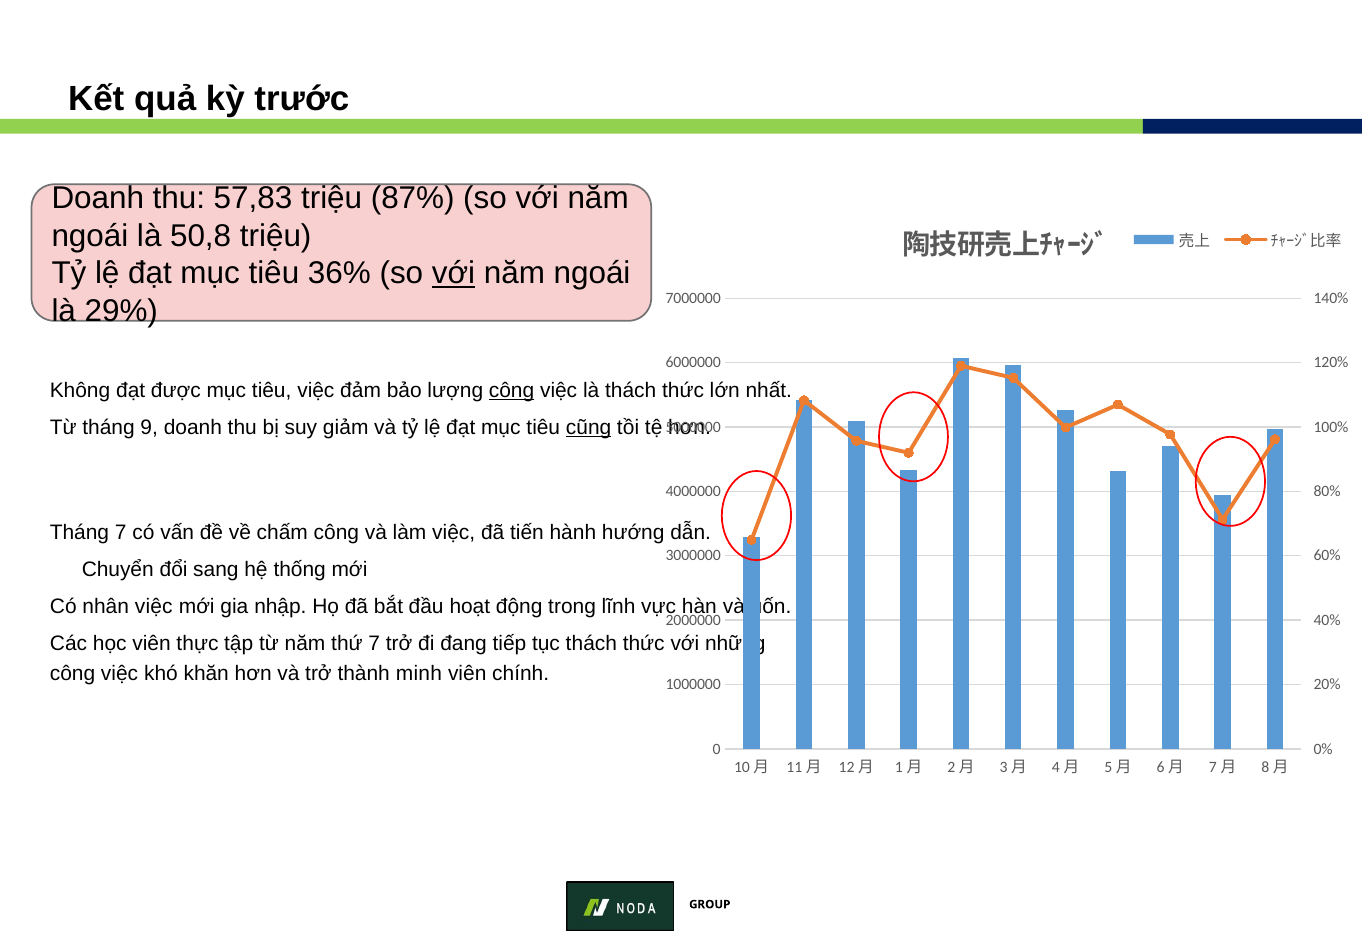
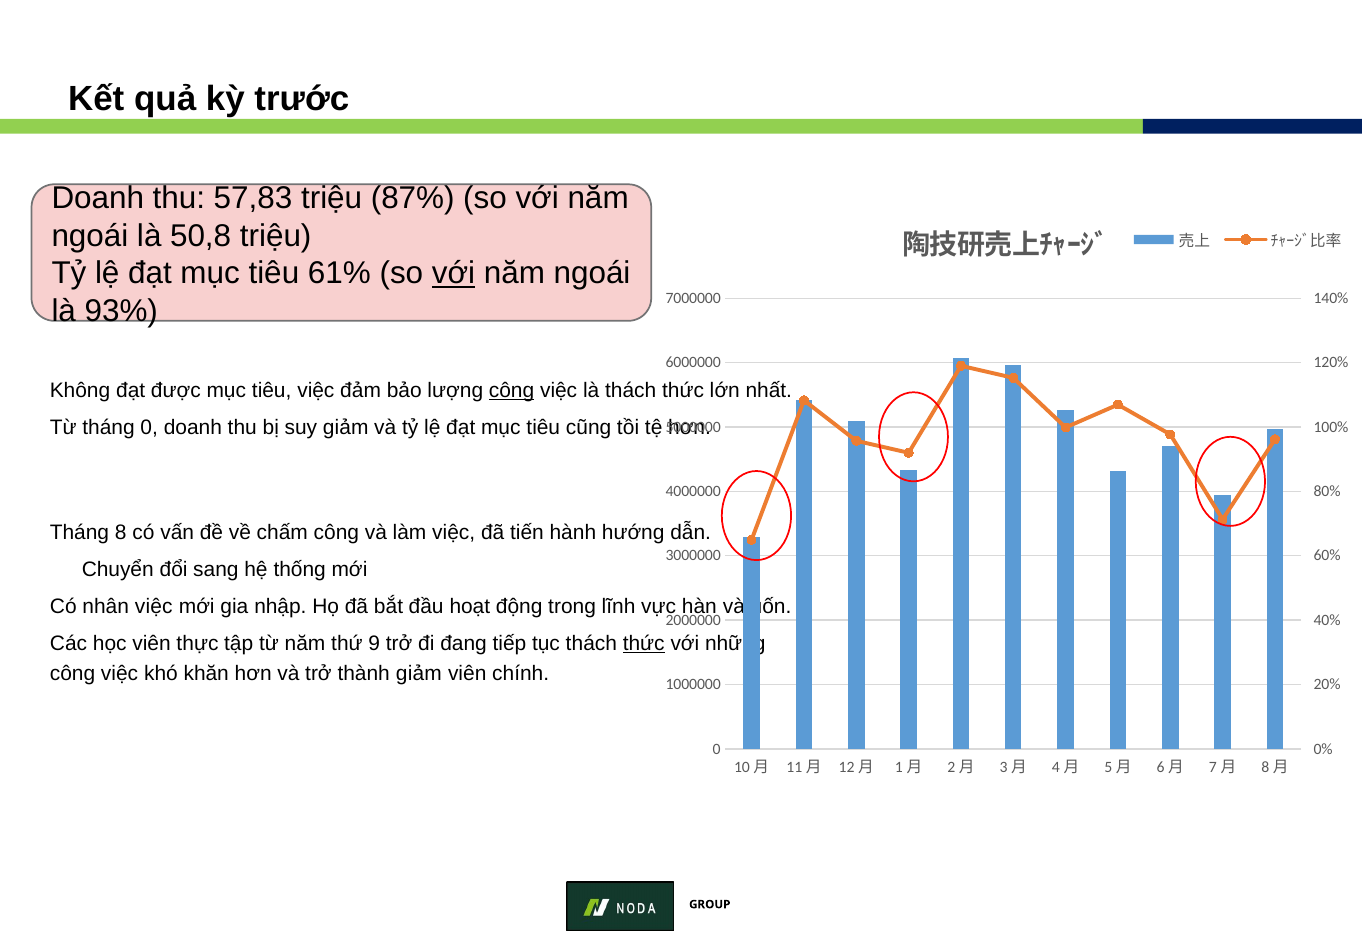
36%: 36% -> 61%
29%: 29% -> 93%
tháng 9: 9 -> 0
cũng underline: present -> none
Tháng 7: 7 -> 8
thứ 7: 7 -> 9
thức at (644, 644) underline: none -> present
thành minh: minh -> giảm
